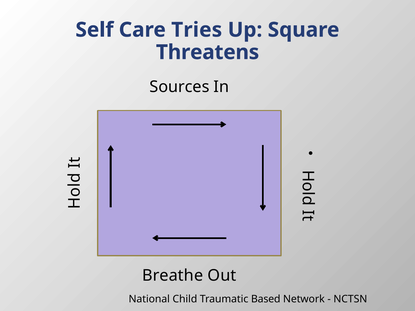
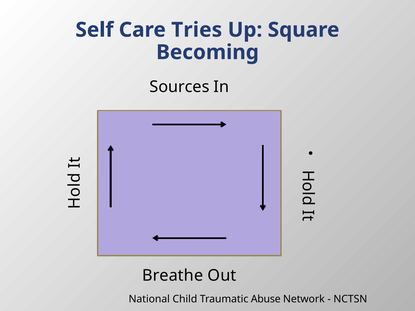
Threatens: Threatens -> Becoming
Based: Based -> Abuse
